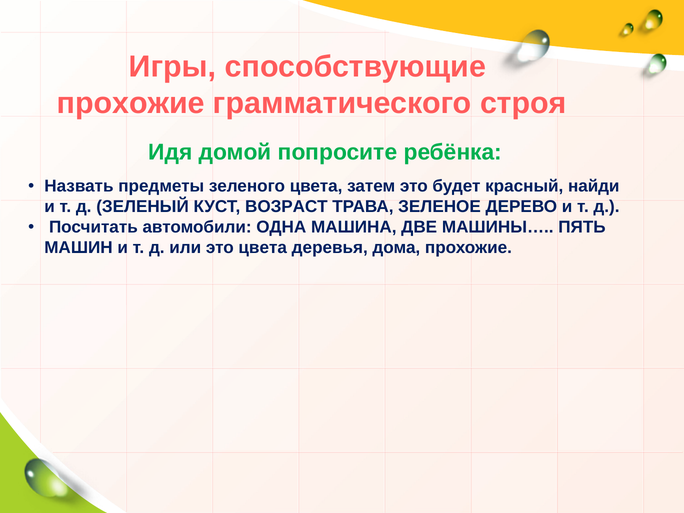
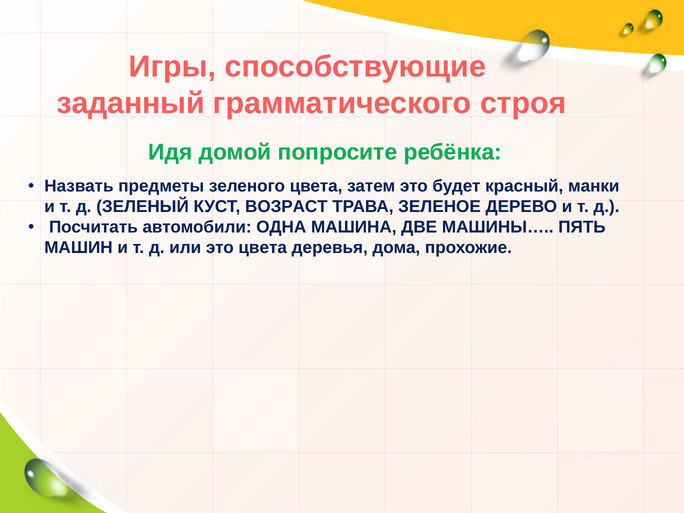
прохожие at (131, 103): прохожие -> заданный
найди: найди -> манки
